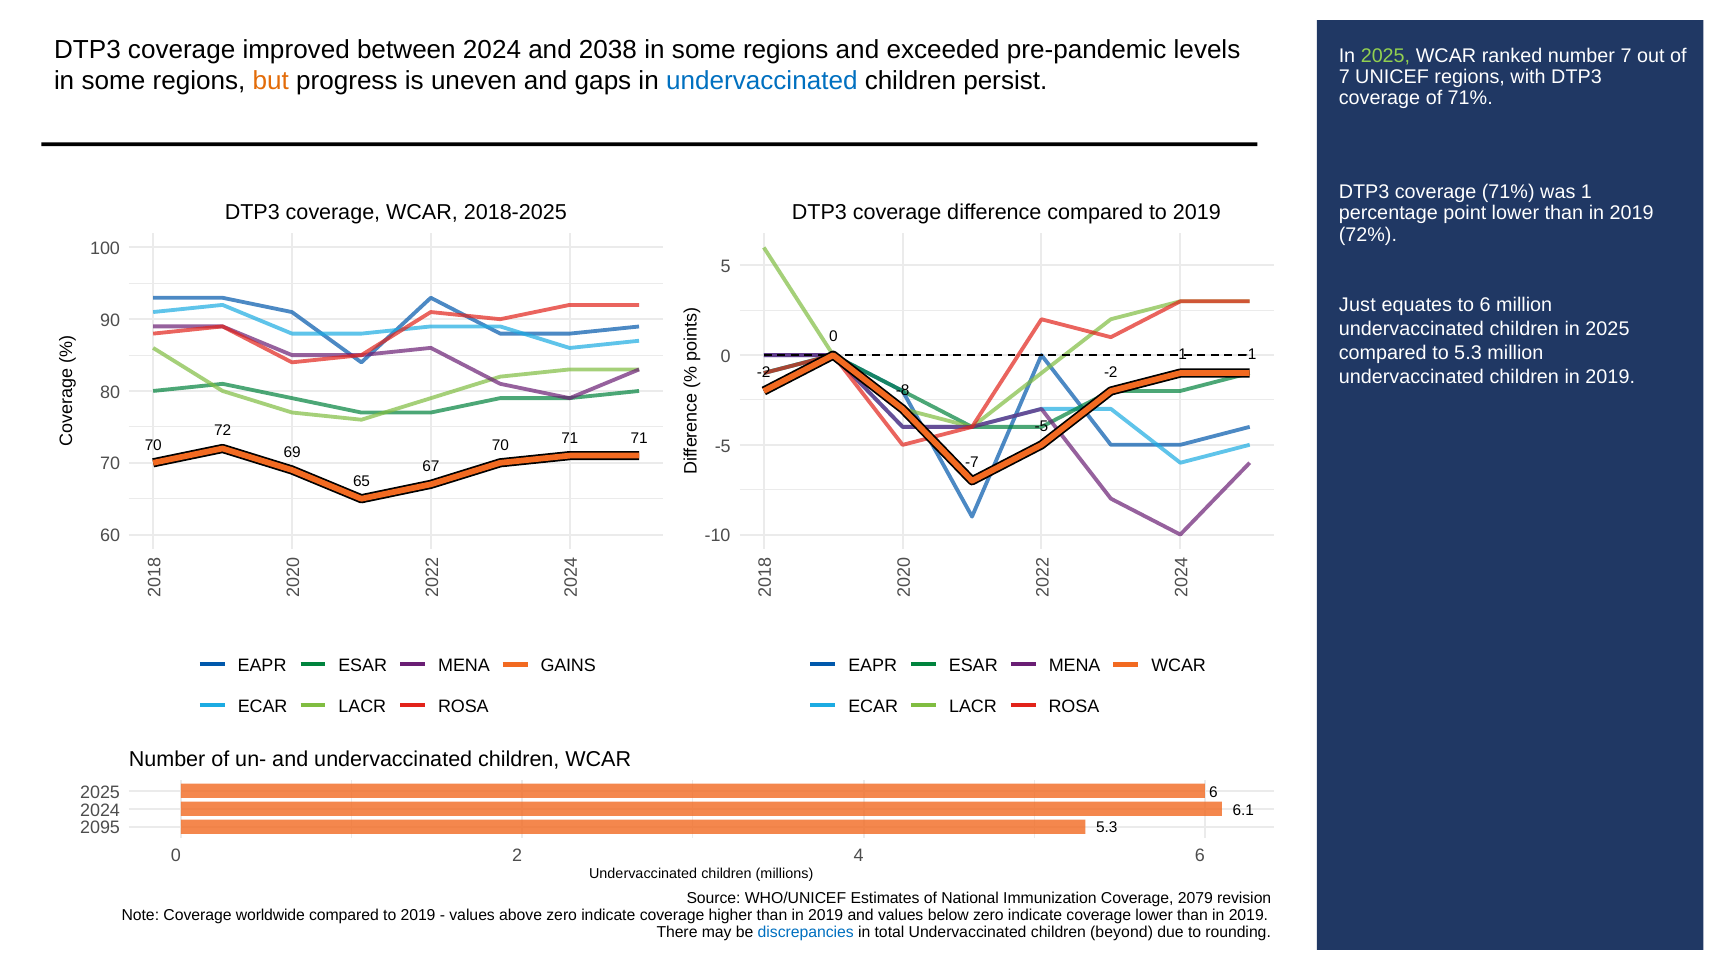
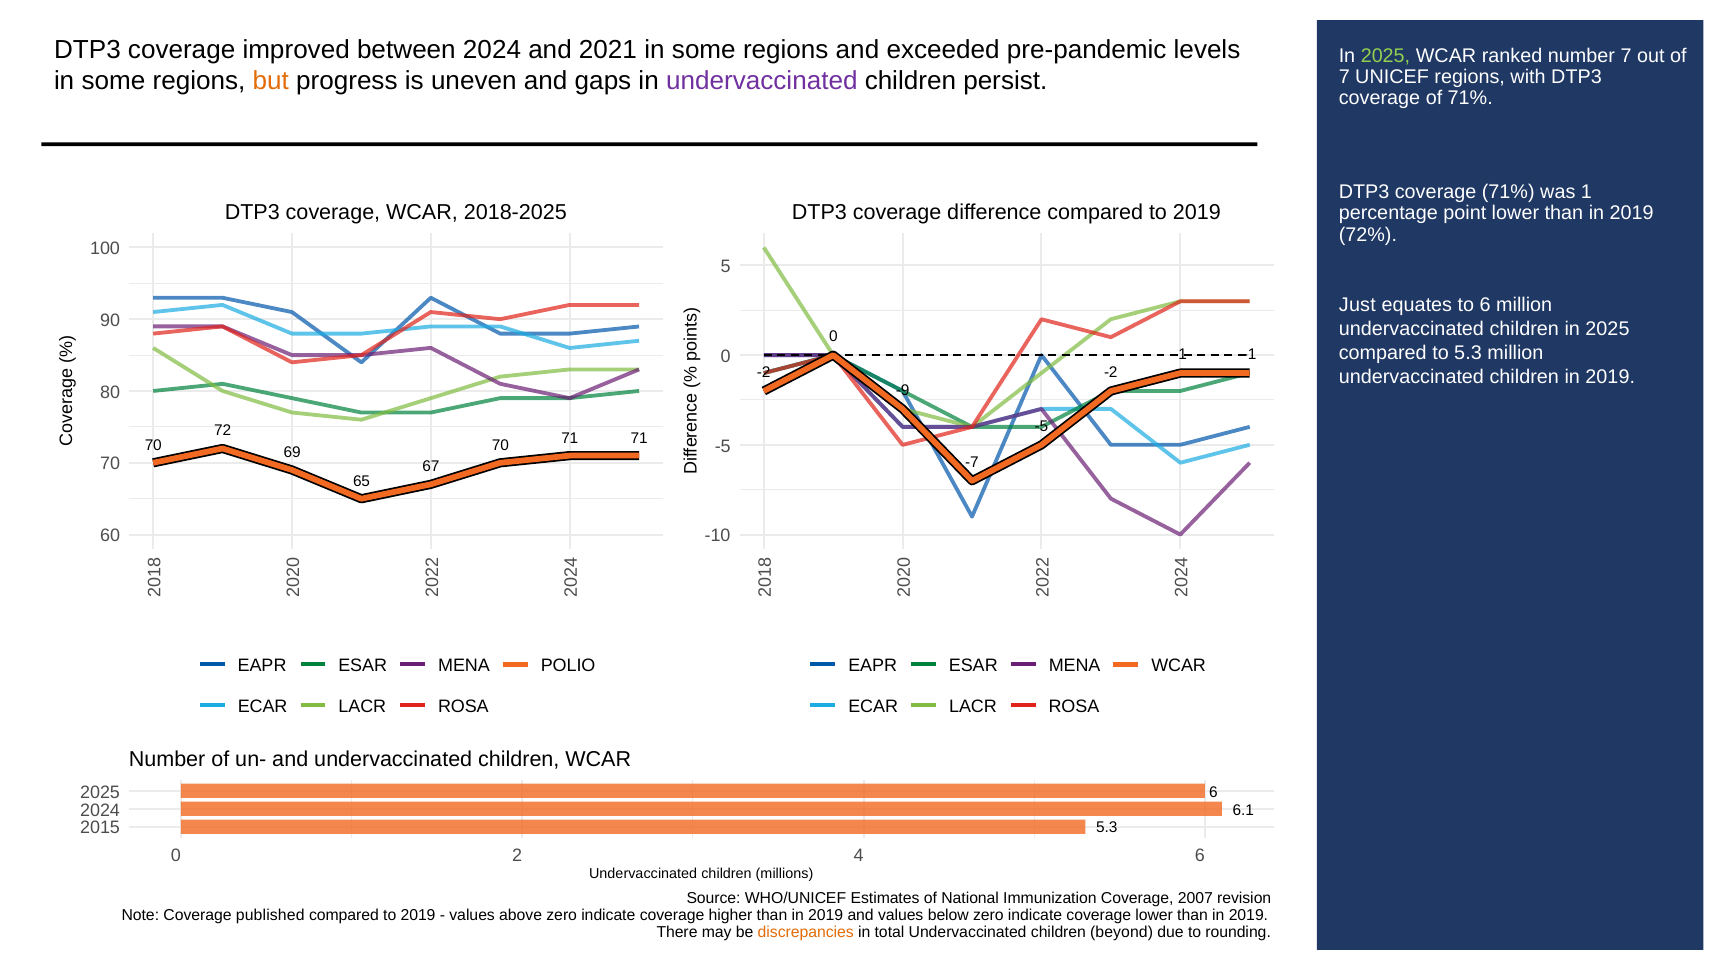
2038: 2038 -> 2021
undervaccinated at (762, 81) colour: blue -> purple
-8: -8 -> -9
GAINS: GAINS -> POLIO
2095: 2095 -> 2015
2079: 2079 -> 2007
worldwide: worldwide -> published
discrepancies colour: blue -> orange
